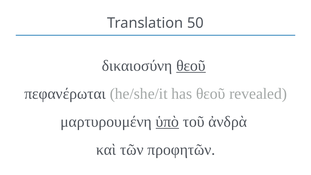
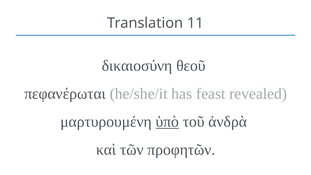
50: 50 -> 11
θεοῦ at (191, 66) underline: present -> none
has θεοῦ: θεοῦ -> feast
